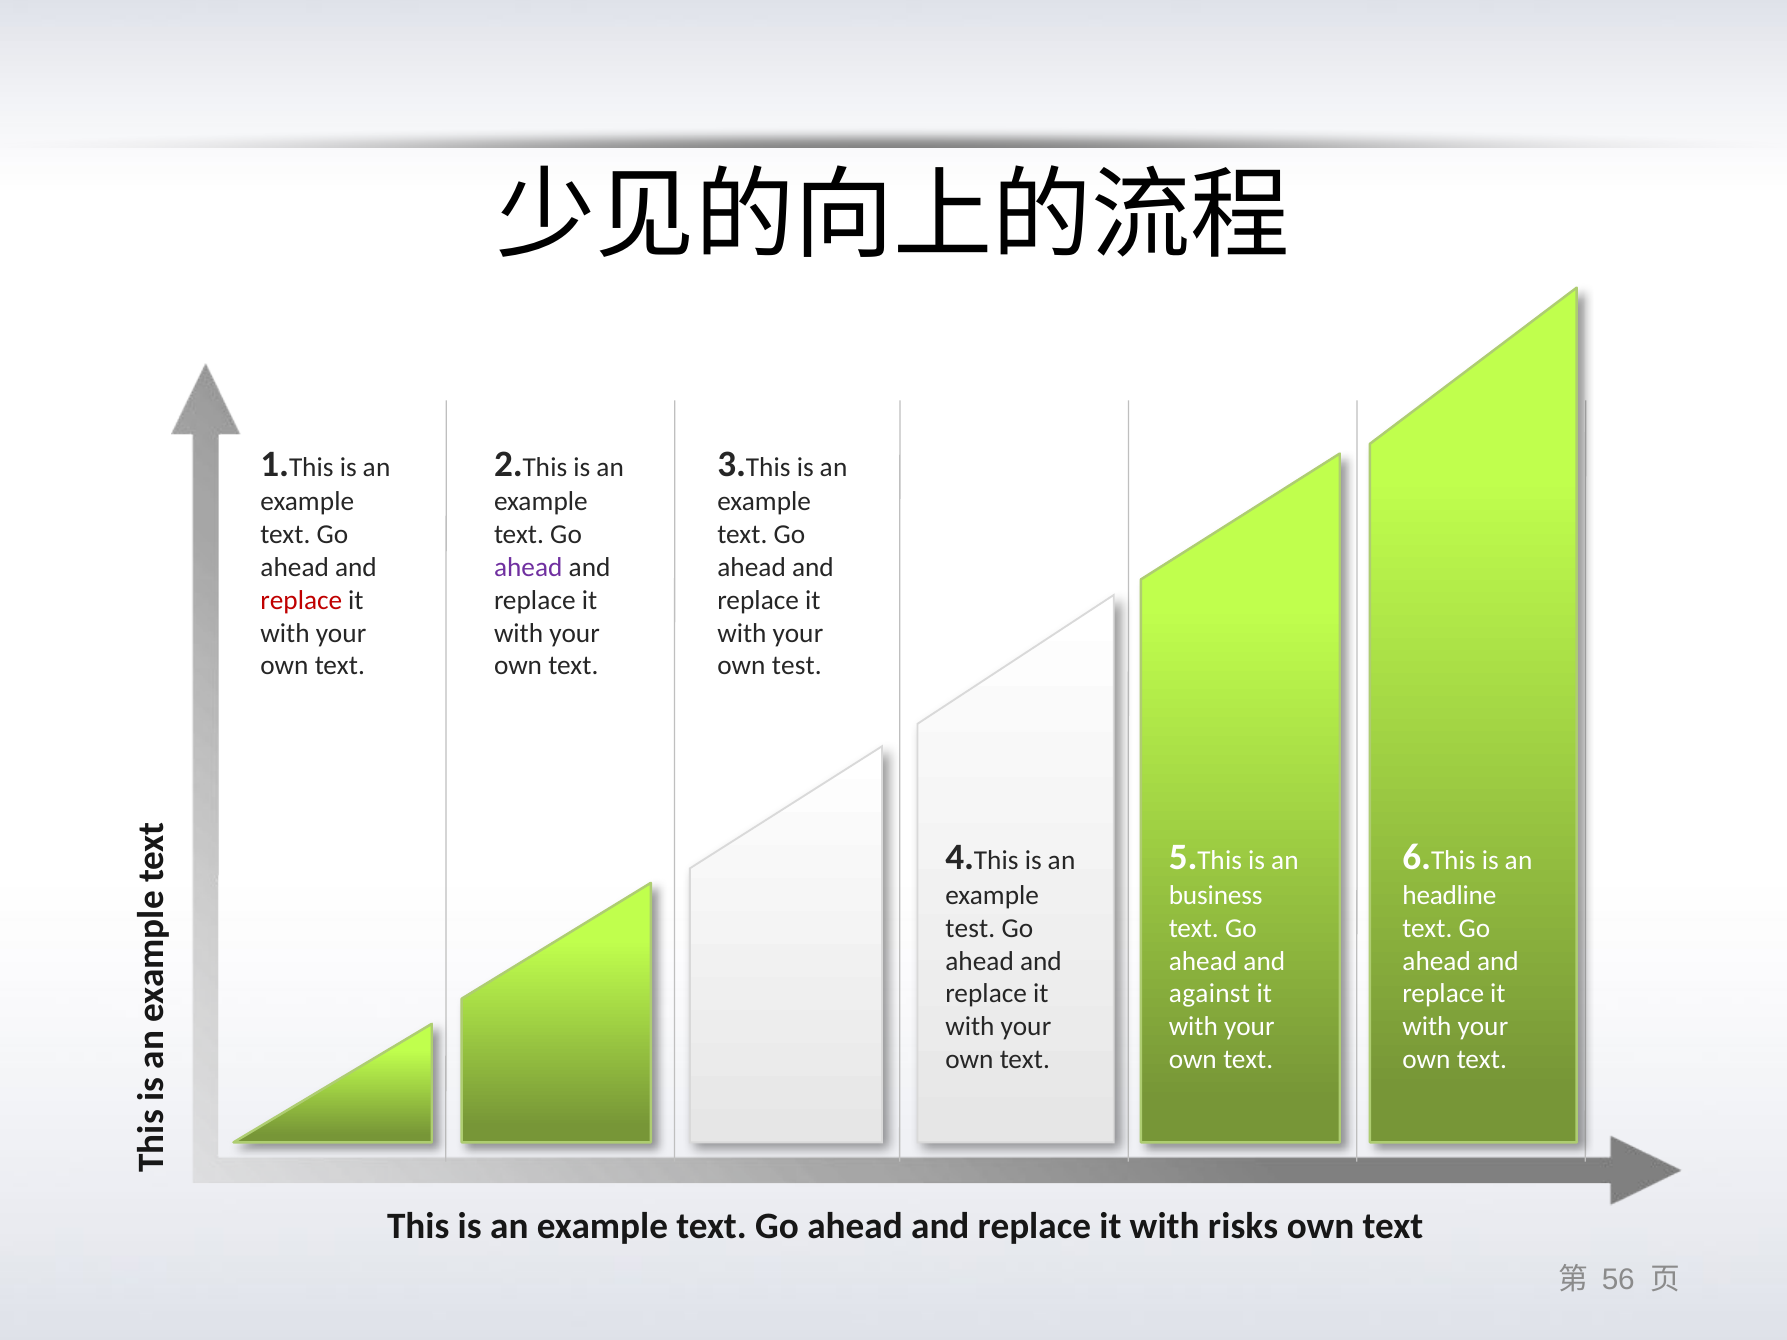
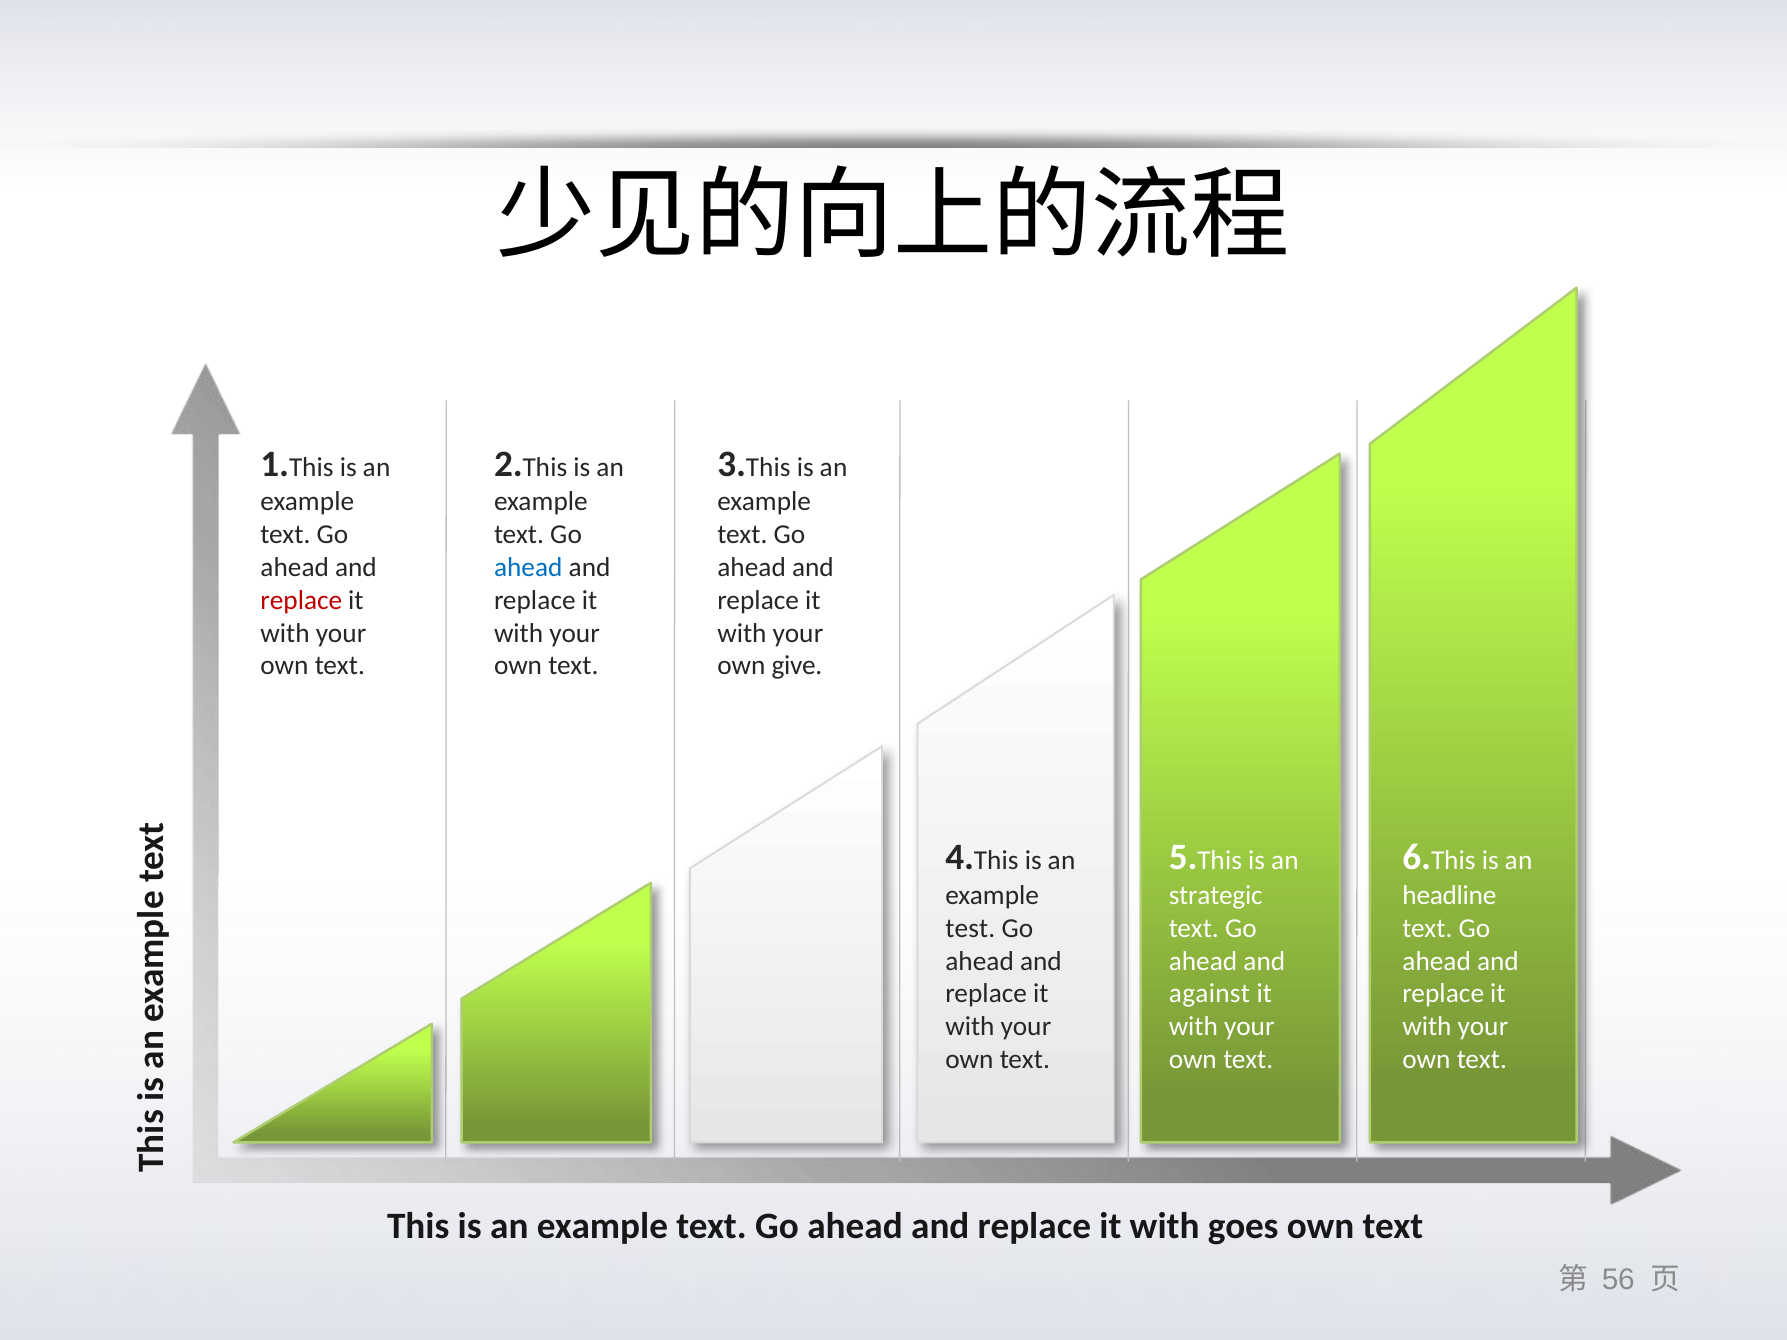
ahead at (528, 568) colour: purple -> blue
own test: test -> give
business: business -> strategic
risks: risks -> goes
